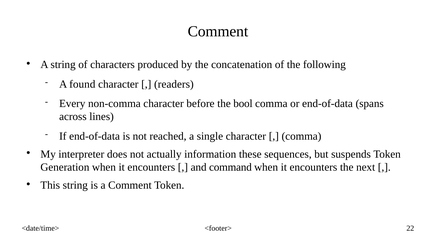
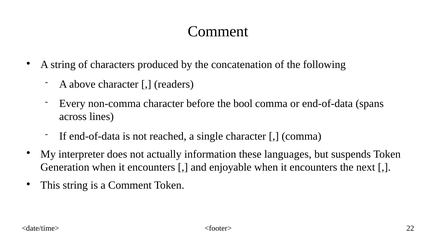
found: found -> above
sequences: sequences -> languages
command: command -> enjoyable
